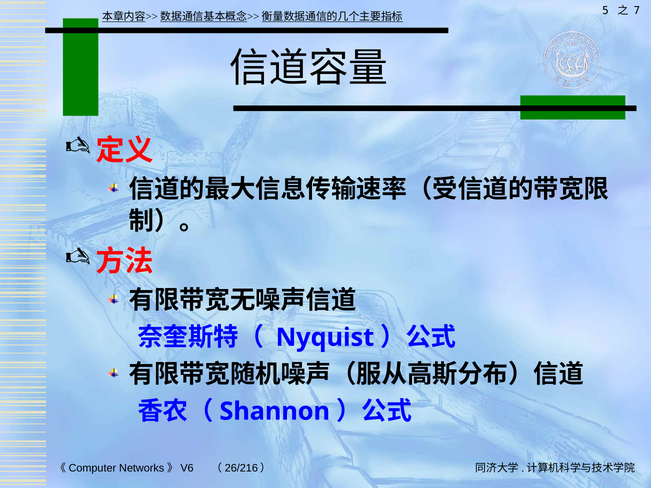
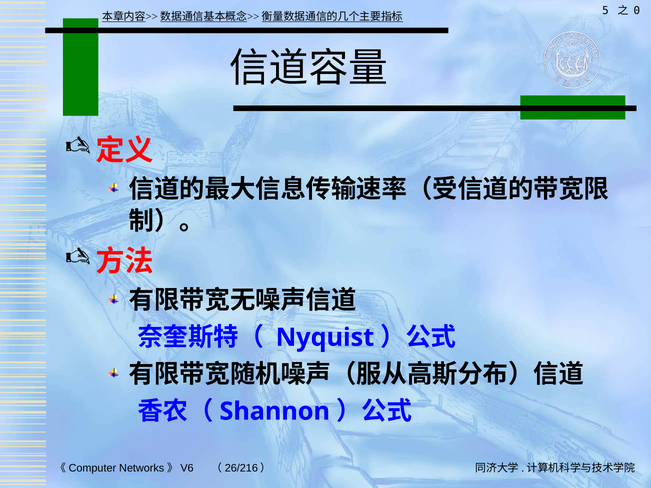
7: 7 -> 0
